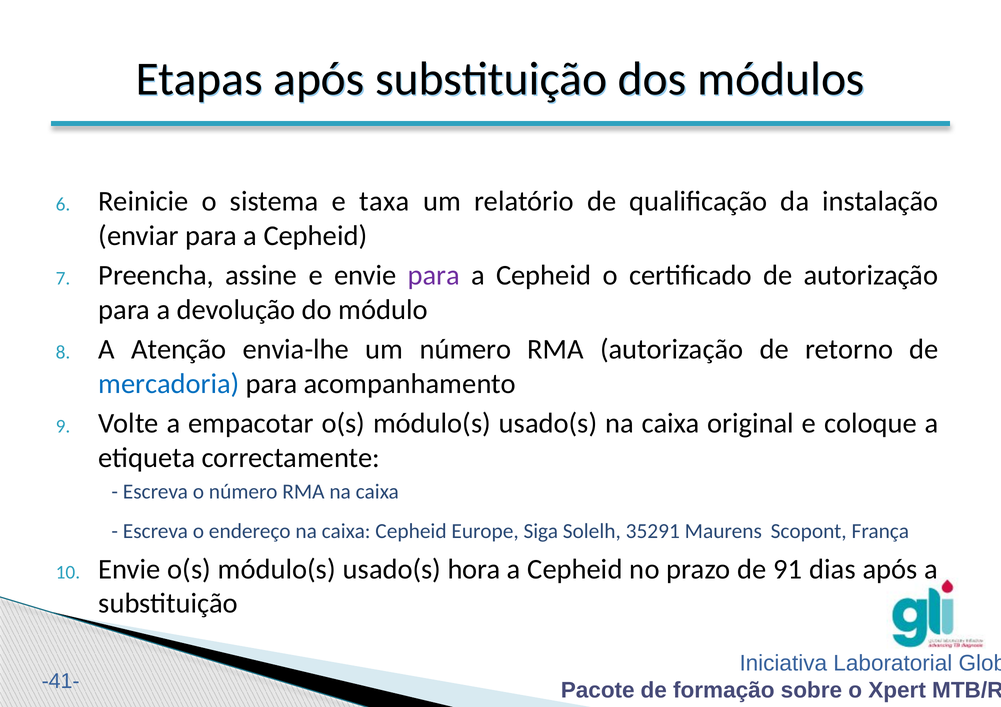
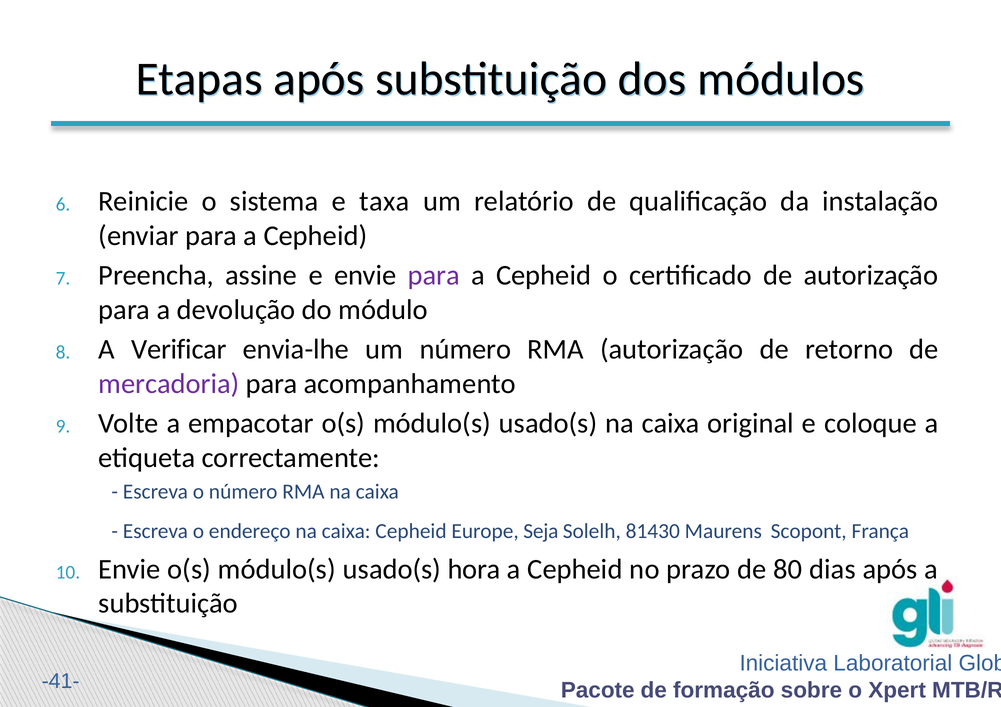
Atenção: Atenção -> Verificar
mercadoria colour: blue -> purple
Siga: Siga -> Seja
35291: 35291 -> 81430
91: 91 -> 80
